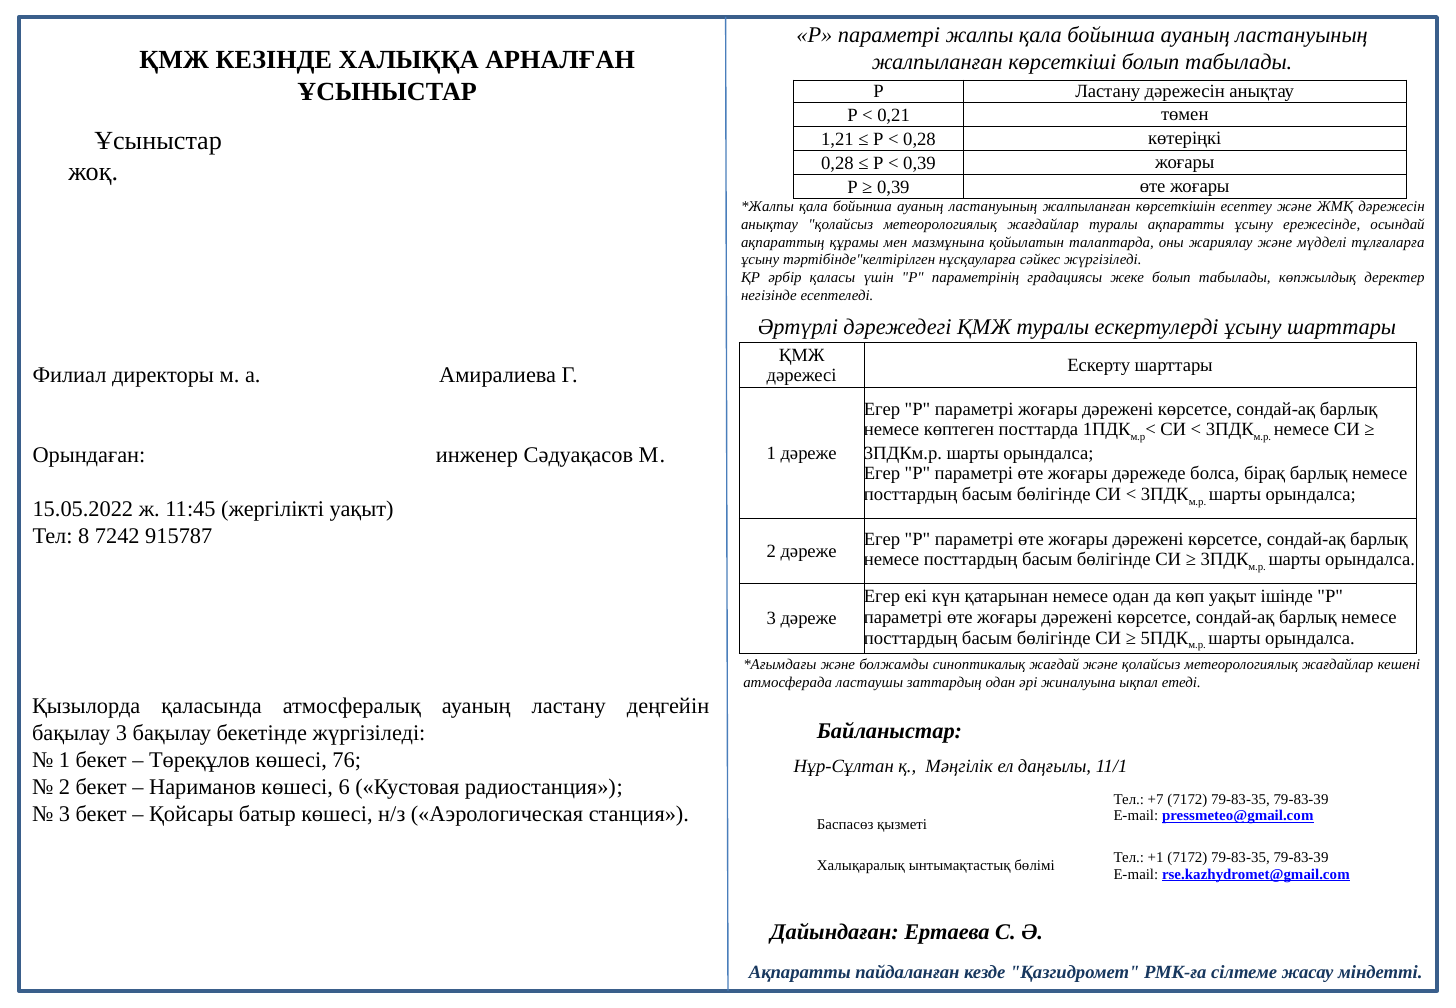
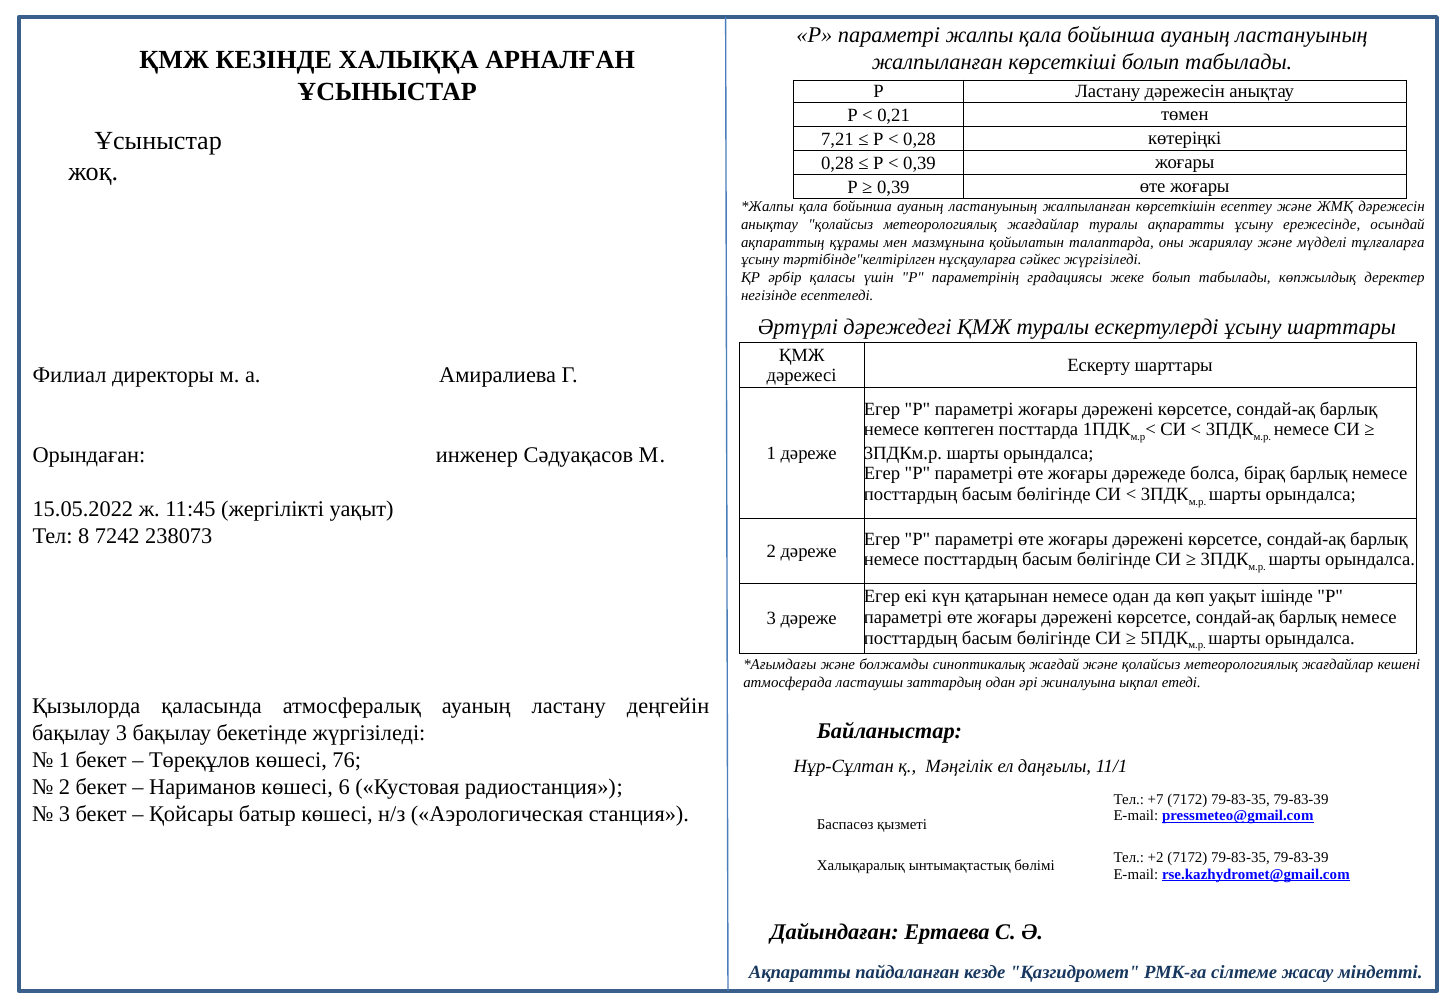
1,21: 1,21 -> 7,21
915787: 915787 -> 238073
+1: +1 -> +2
